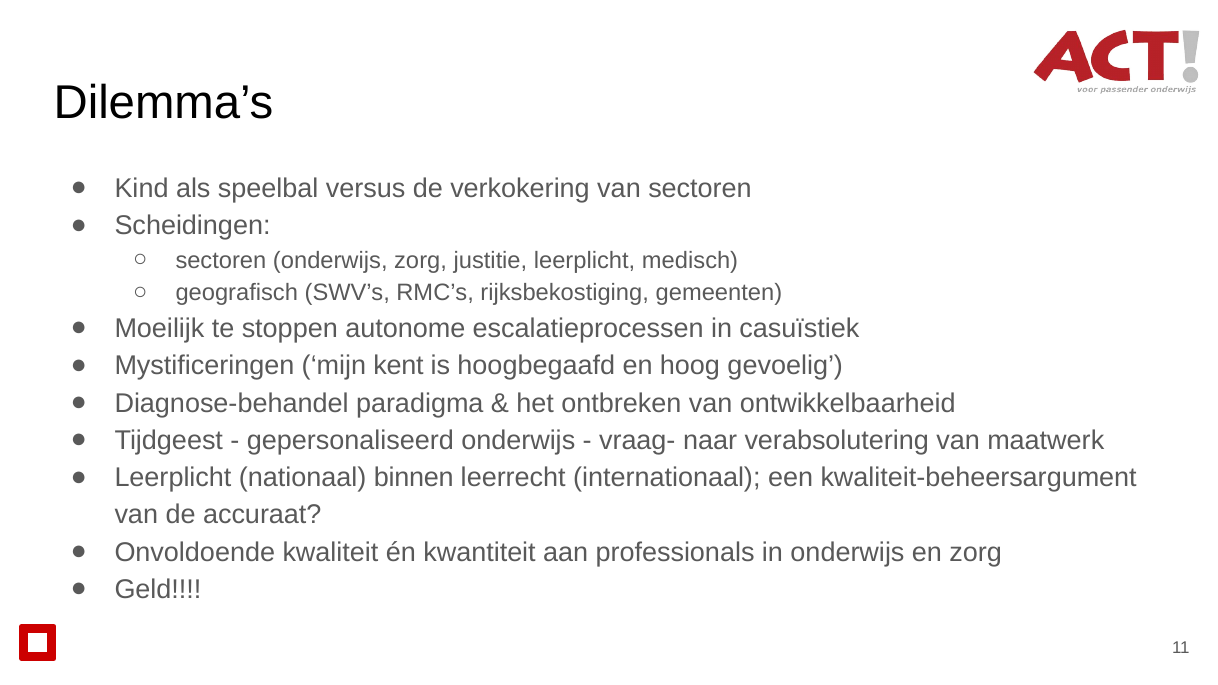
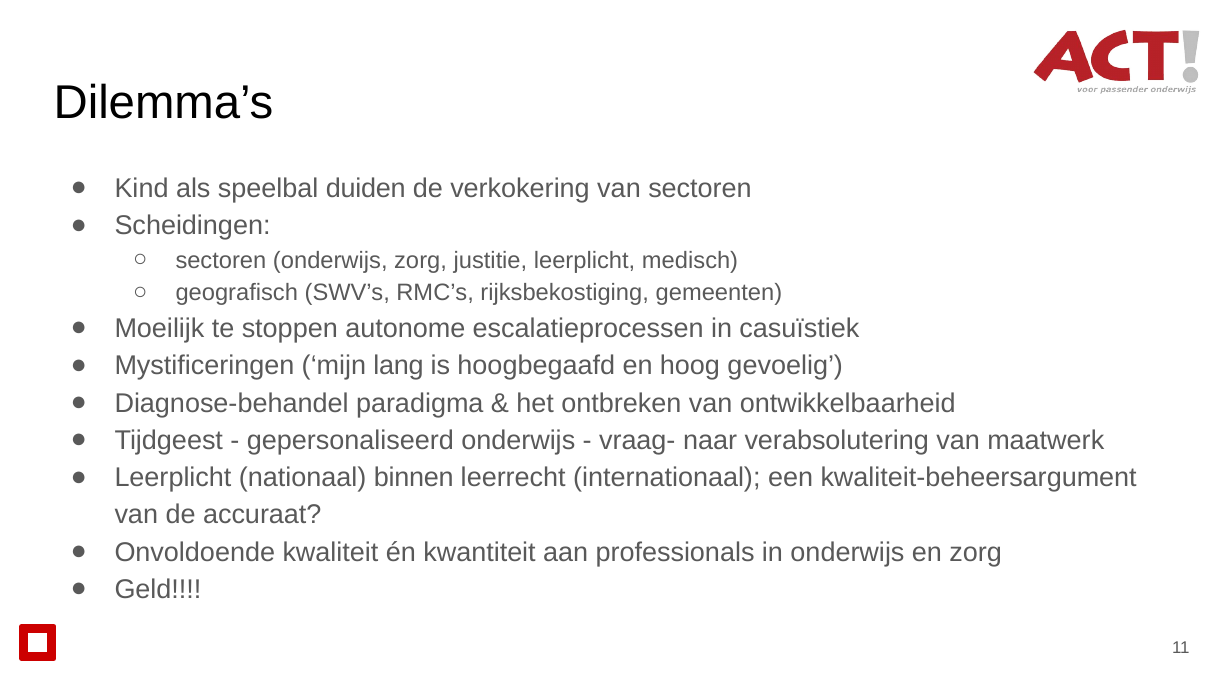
versus: versus -> duiden
kent: kent -> lang
